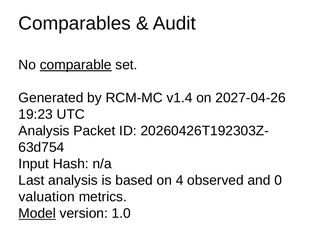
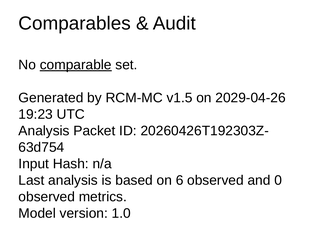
v1.4: v1.4 -> v1.5
2027-04-26: 2027-04-26 -> 2029-04-26
4: 4 -> 6
valuation at (47, 197): valuation -> observed
Model underline: present -> none
